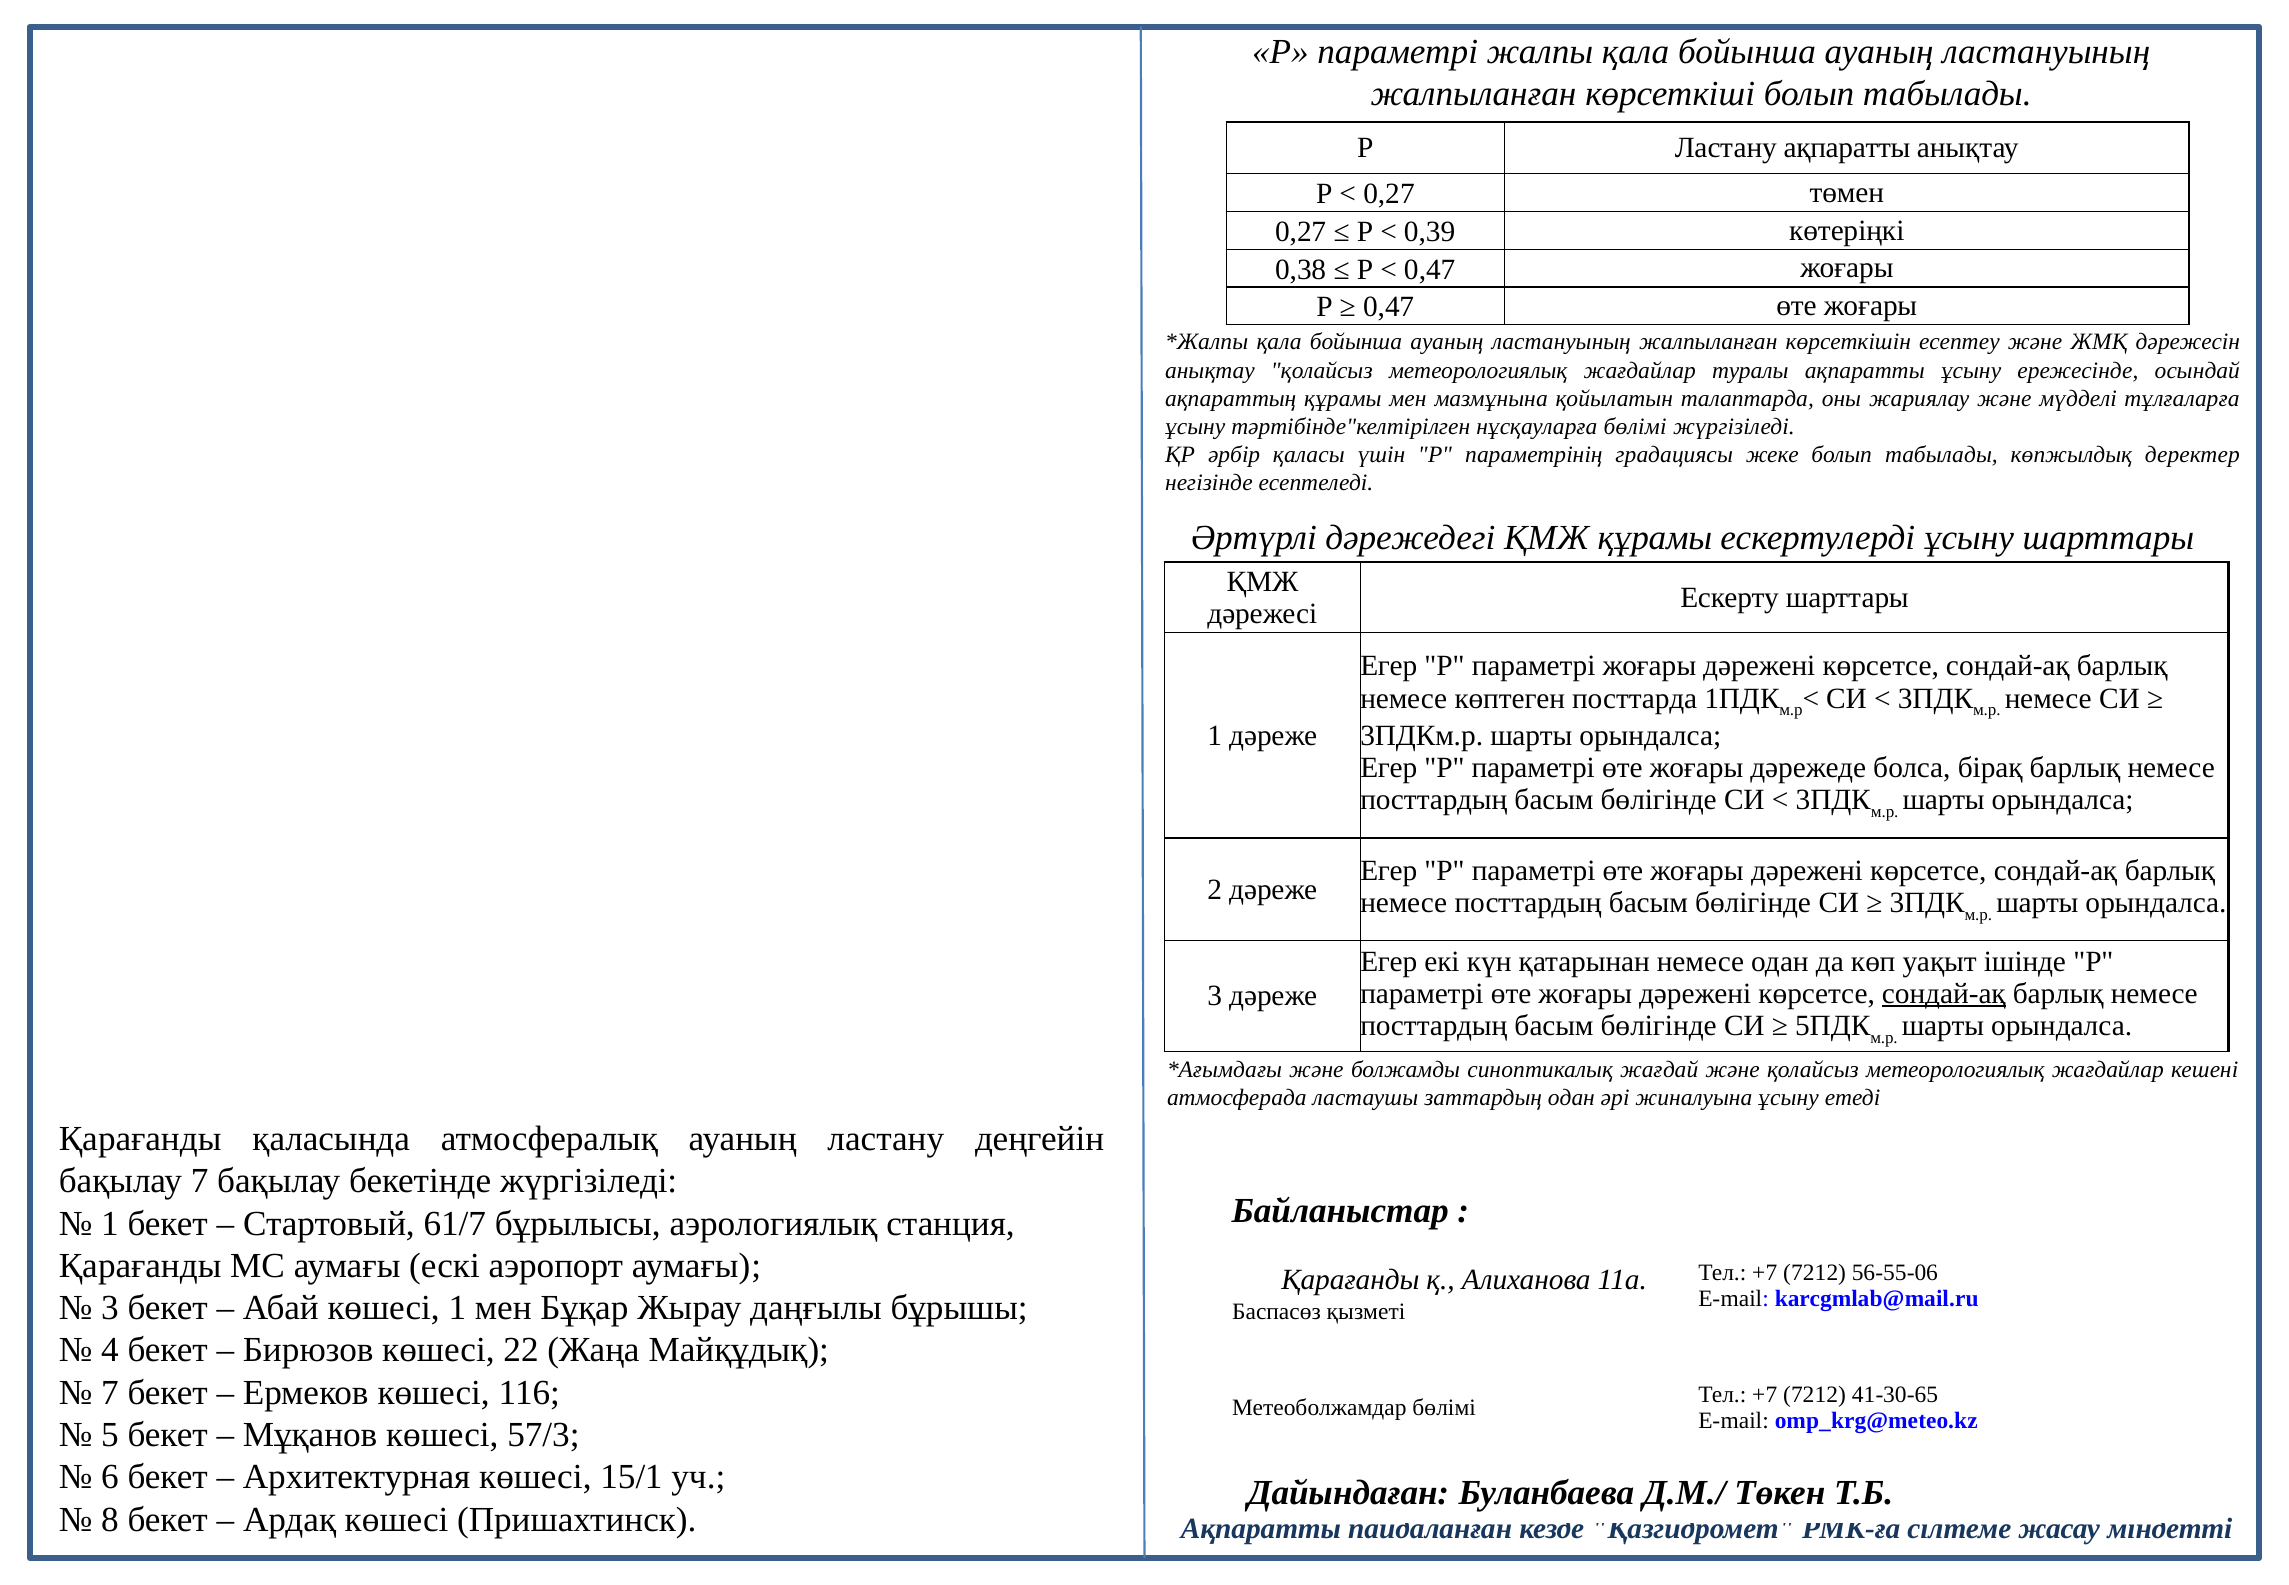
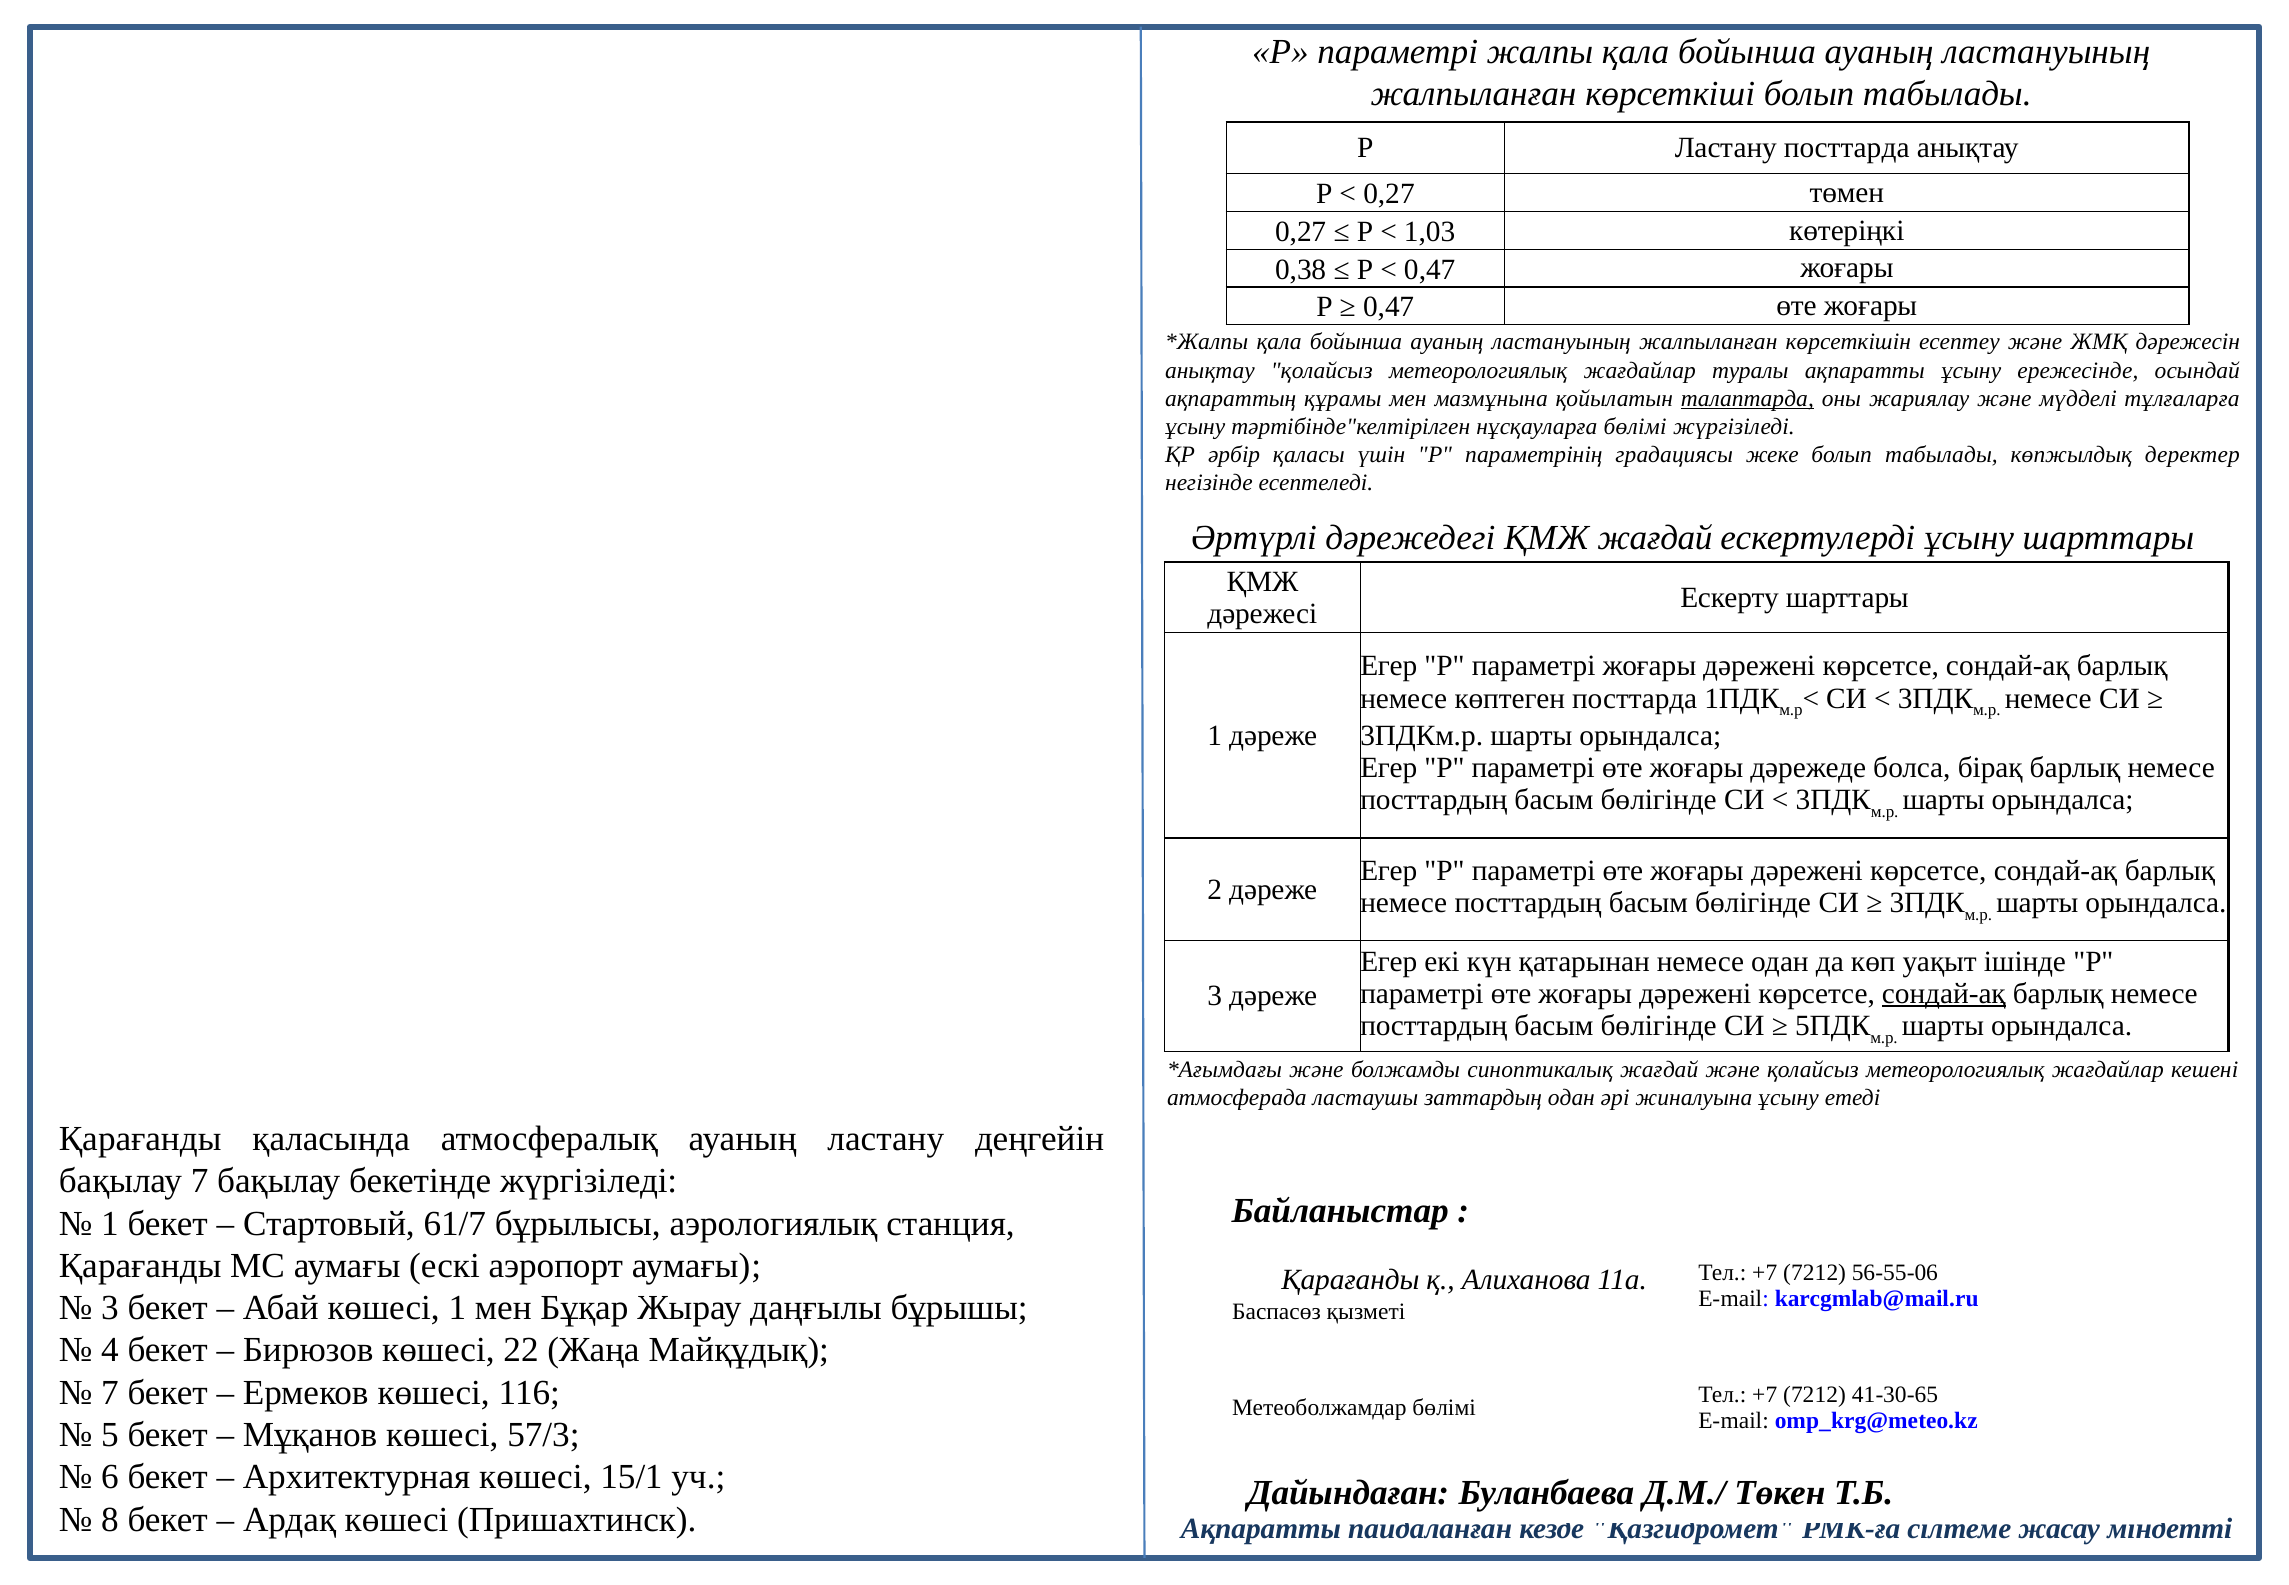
Ластану ақпаратты: ақпаратты -> посттарда
0,39: 0,39 -> 1,03
талаптарда underline: none -> present
ҚМЖ құрамы: құрамы -> жағдай
